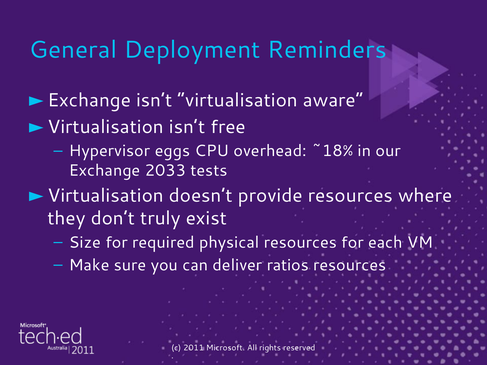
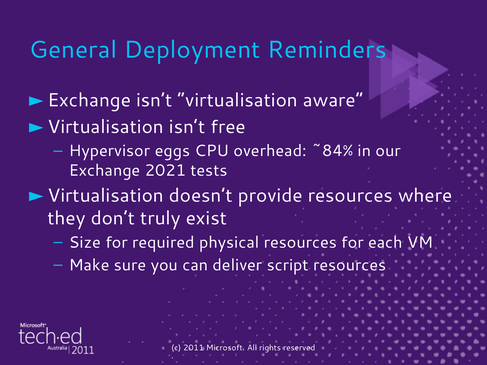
~18%: ~18% -> ~84%
2033: 2033 -> 2021
ratios: ratios -> script
